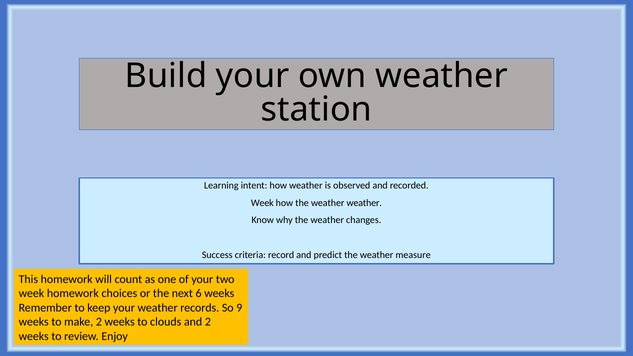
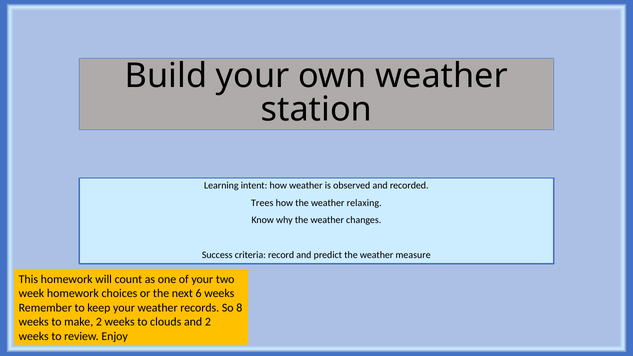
Week at (262, 203): Week -> Trees
weather weather: weather -> relaxing
9: 9 -> 8
